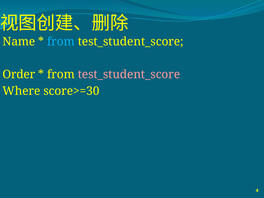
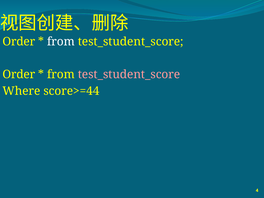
Name at (19, 42): Name -> Order
from at (61, 42) colour: light blue -> white
score>=30: score>=30 -> score>=44
